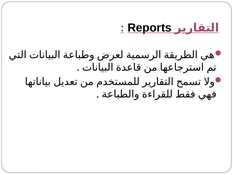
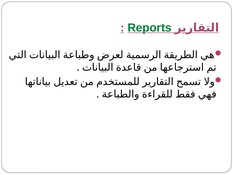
Reports colour: black -> green
